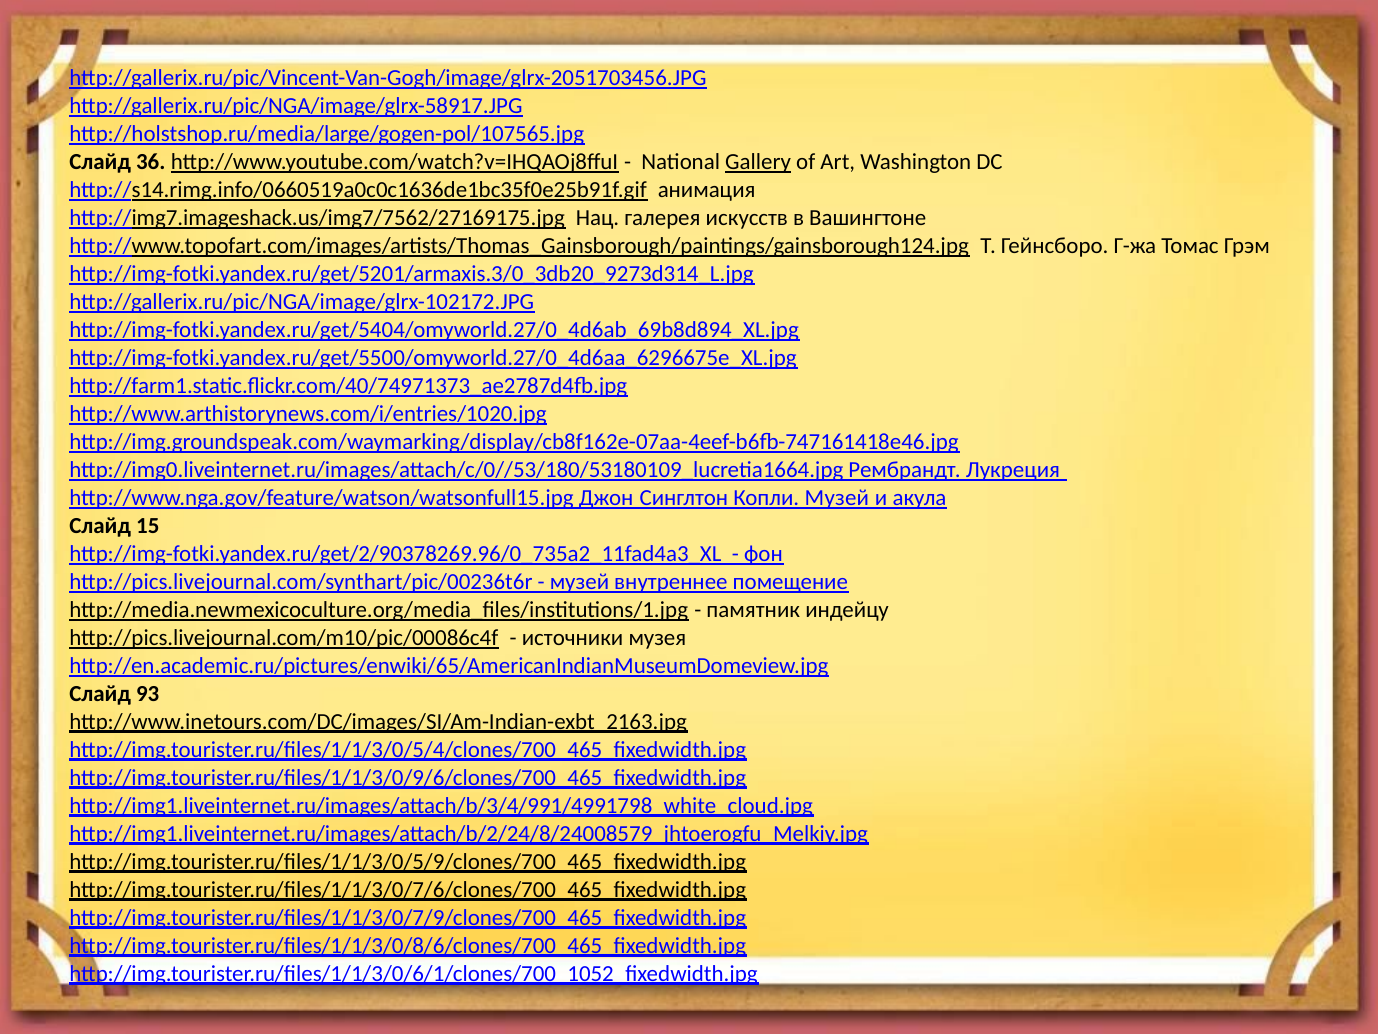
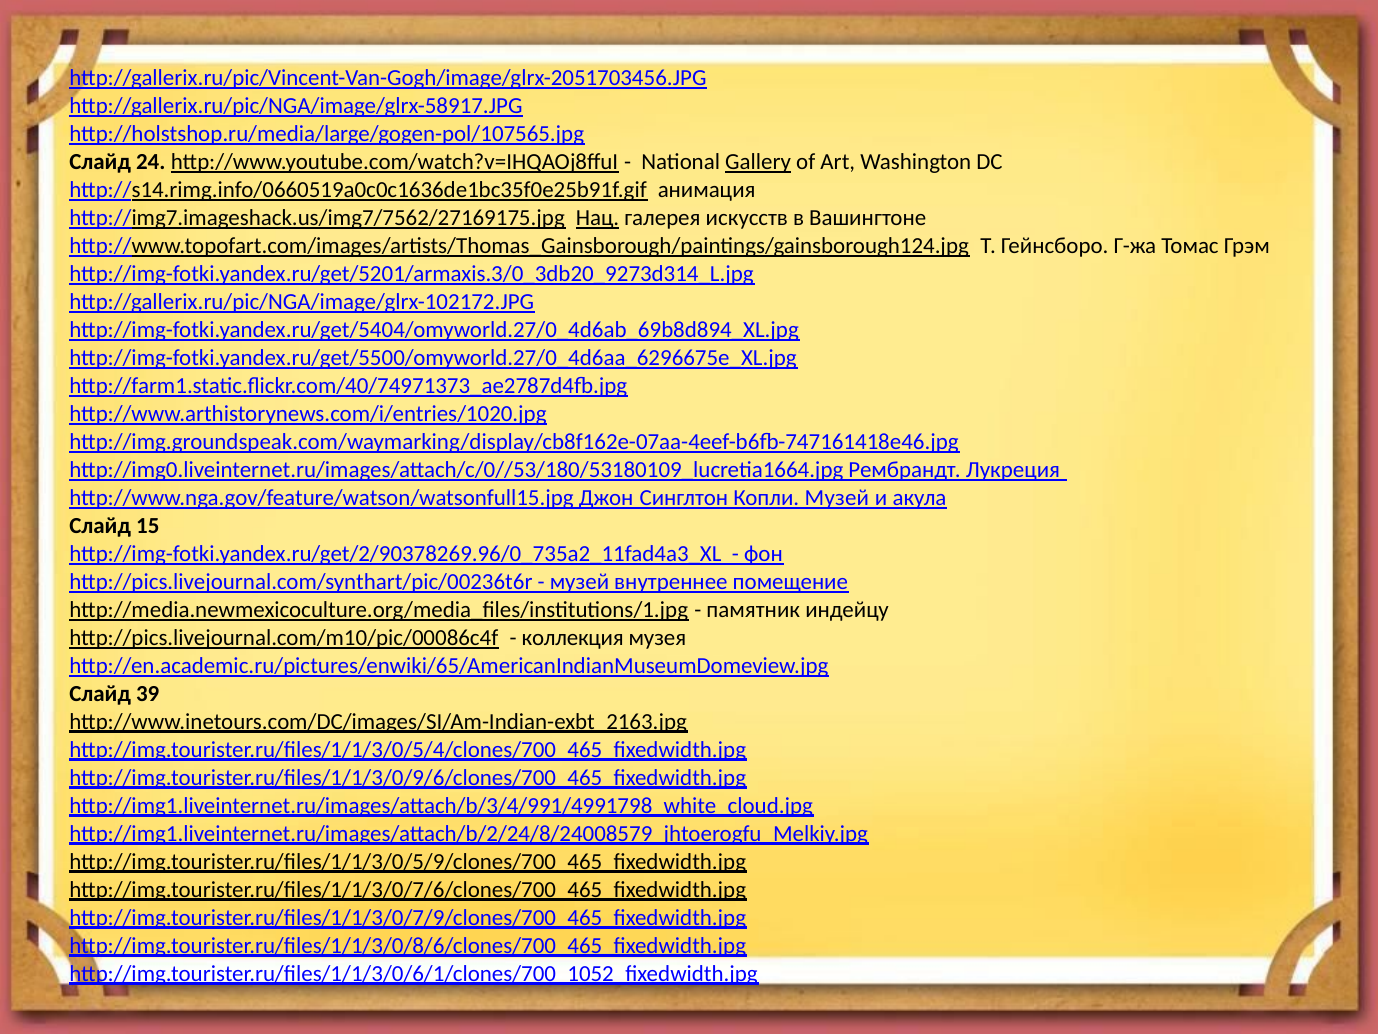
36: 36 -> 24
Нац underline: none -> present
источники: источники -> коллекция
93: 93 -> 39
